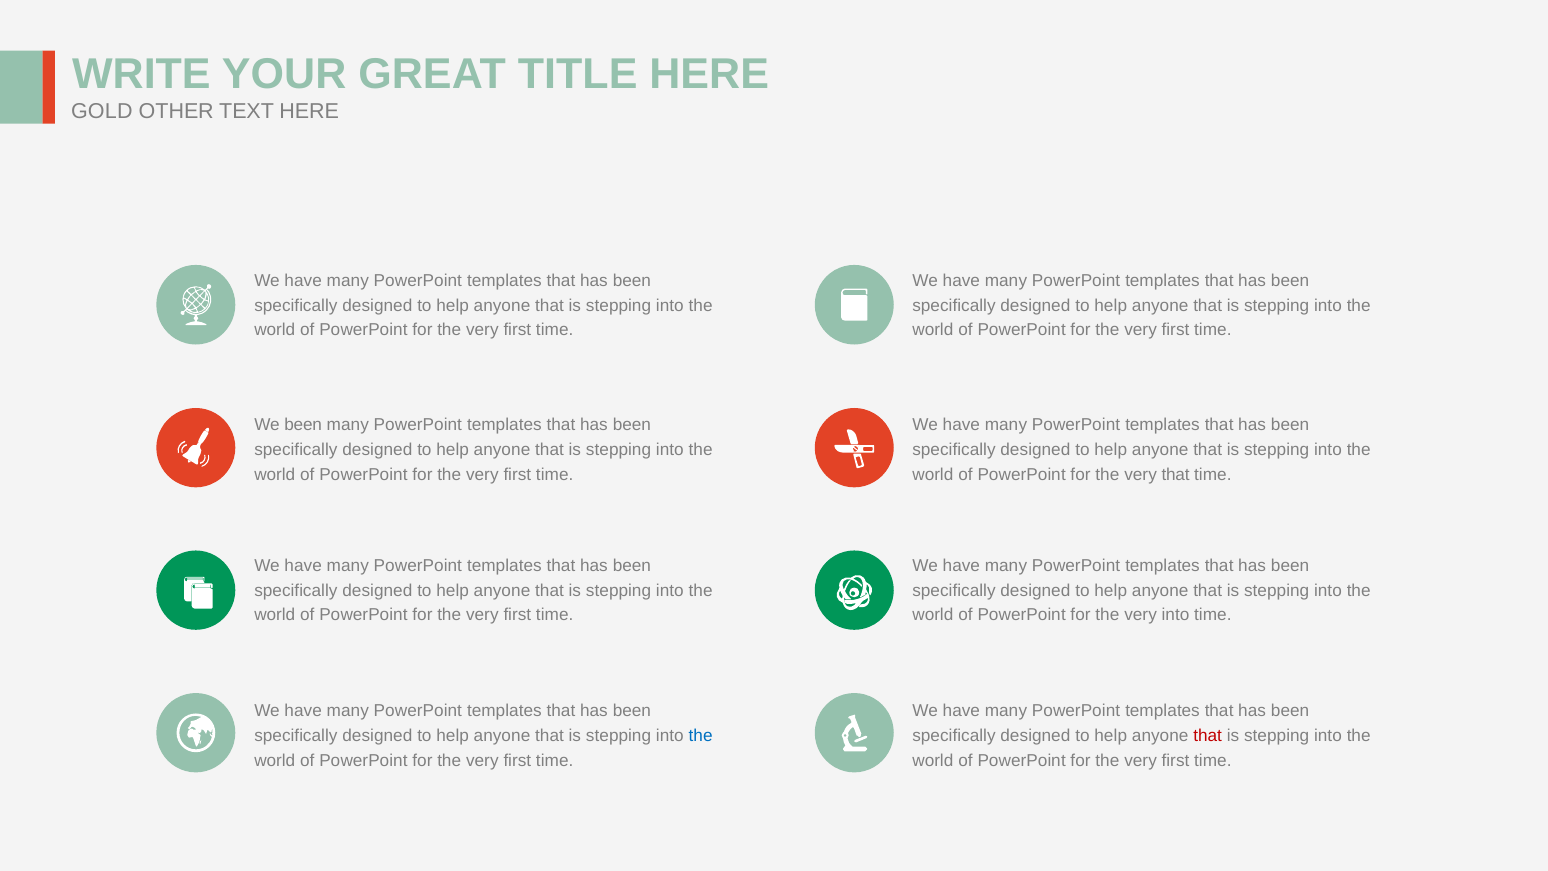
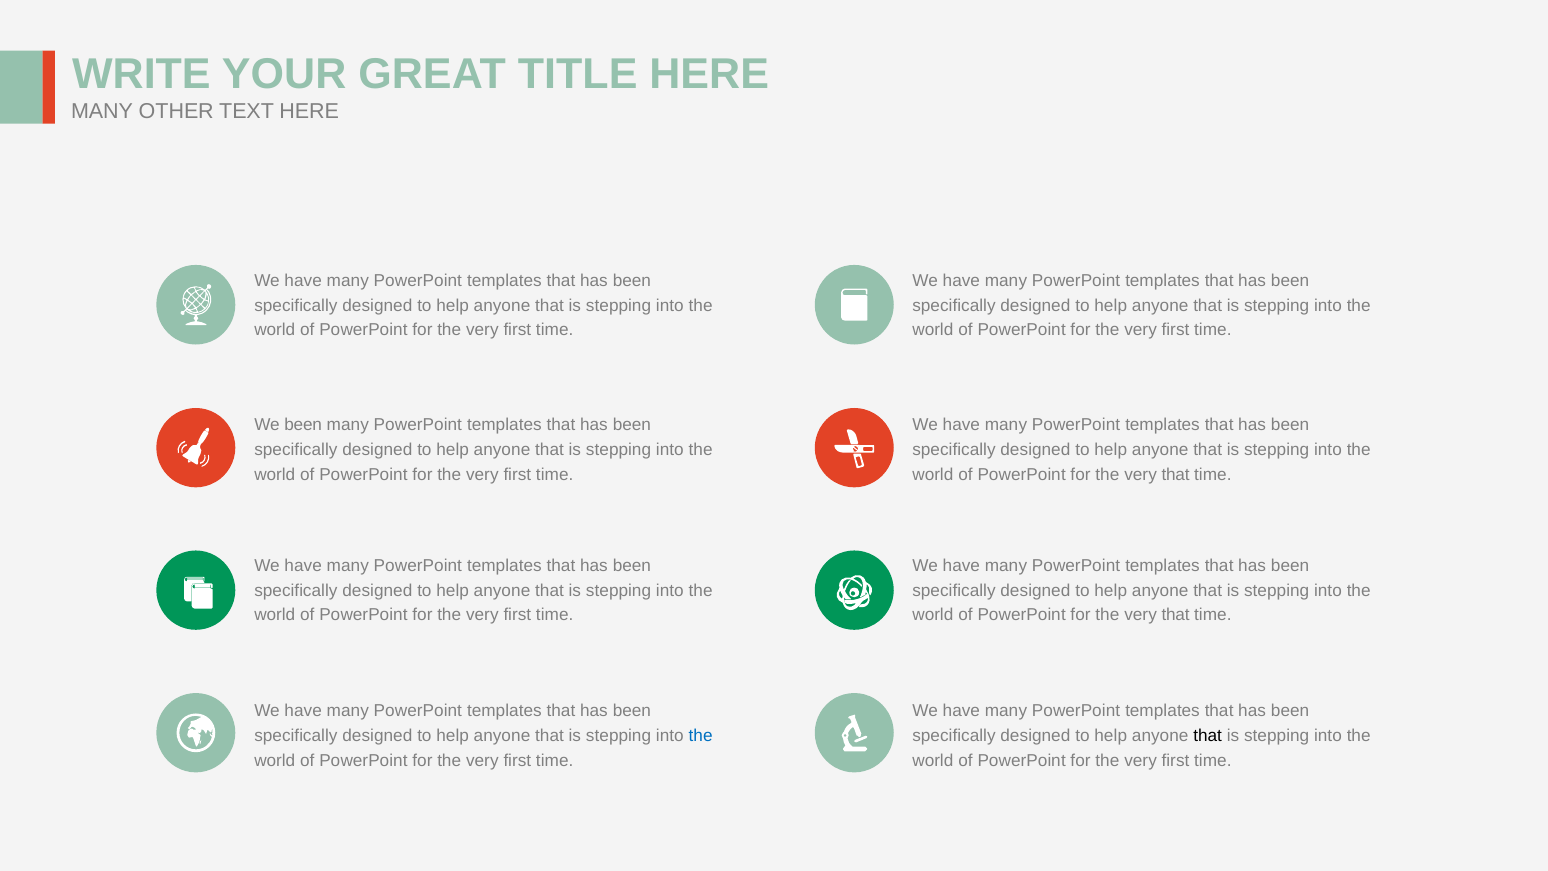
GOLD at (102, 112): GOLD -> MANY
into at (1175, 615): into -> that
that at (1208, 735) colour: red -> black
